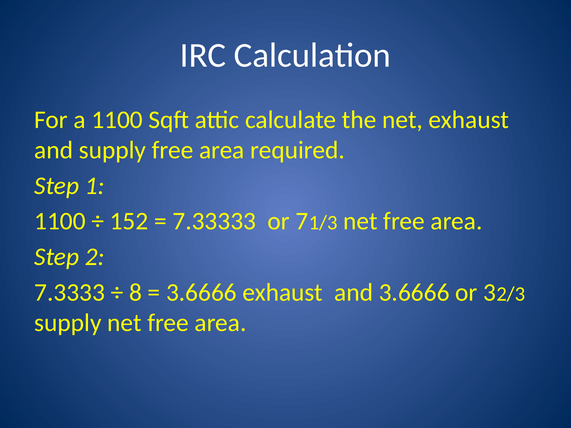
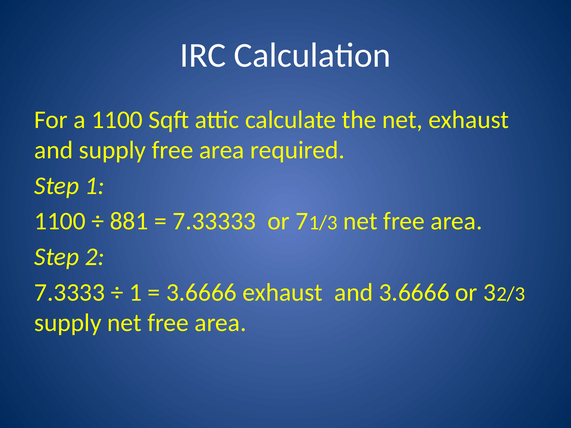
152: 152 -> 881
8 at (135, 293): 8 -> 1
